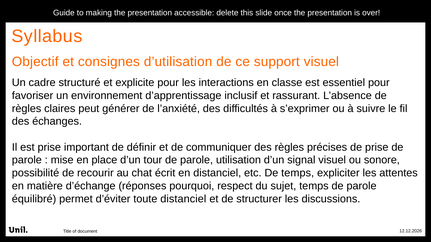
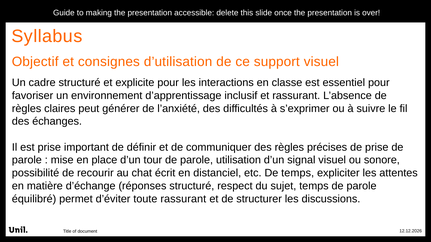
réponses pourquoi: pourquoi -> structuré
toute distanciel: distanciel -> rassurant
